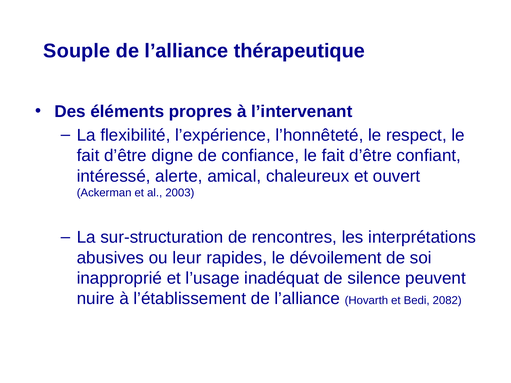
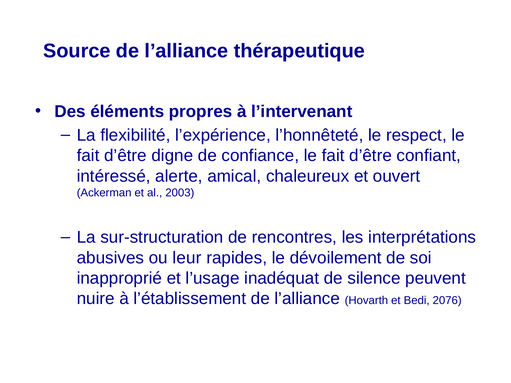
Souple: Souple -> Source
2082: 2082 -> 2076
